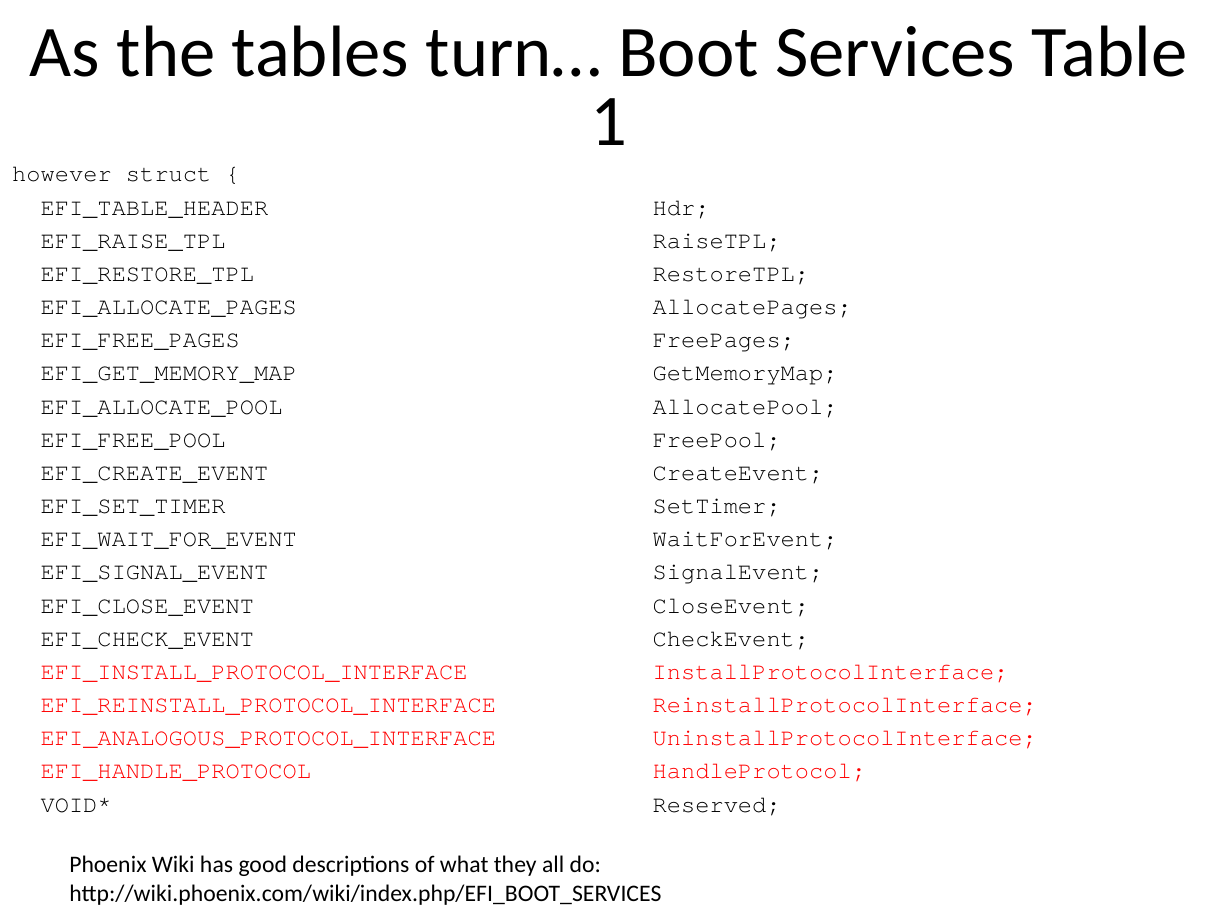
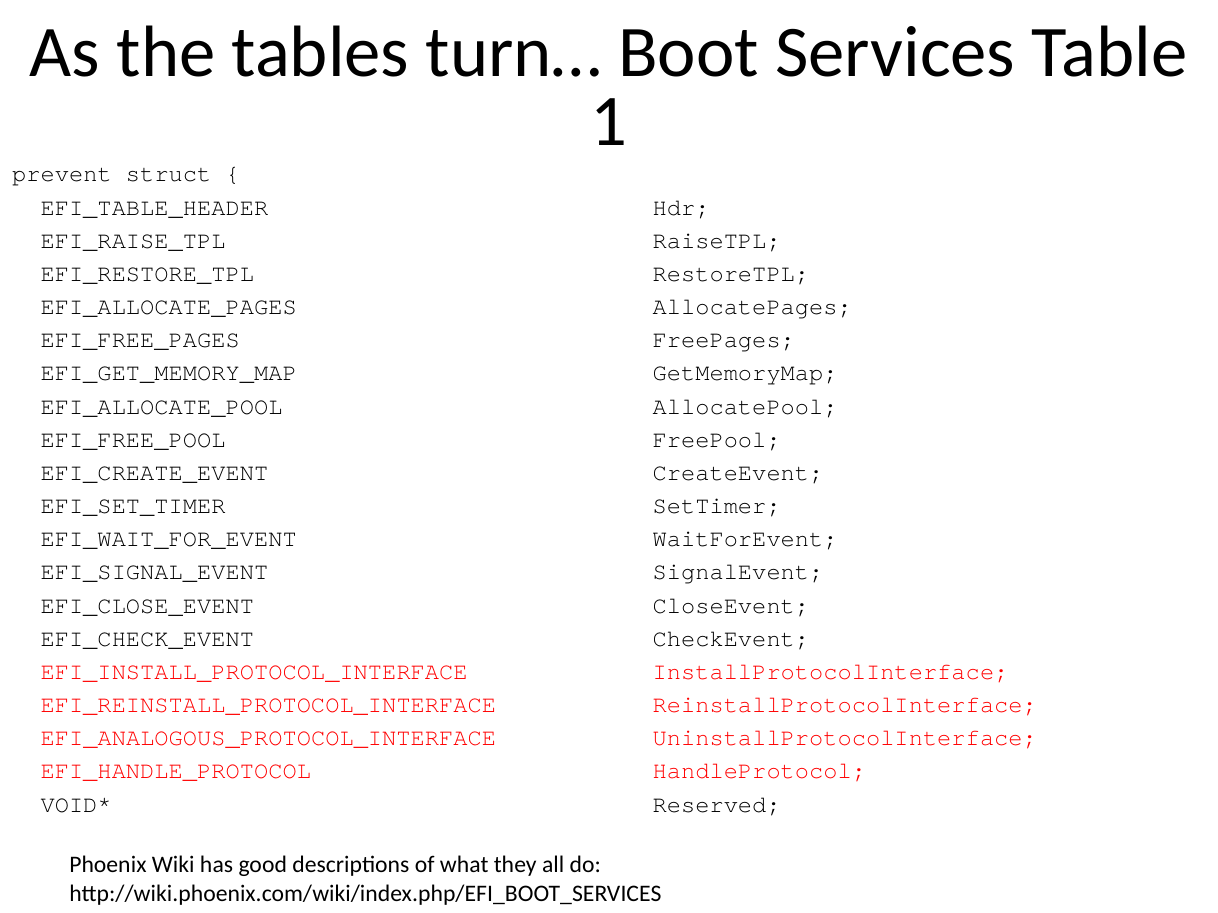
however: however -> prevent
